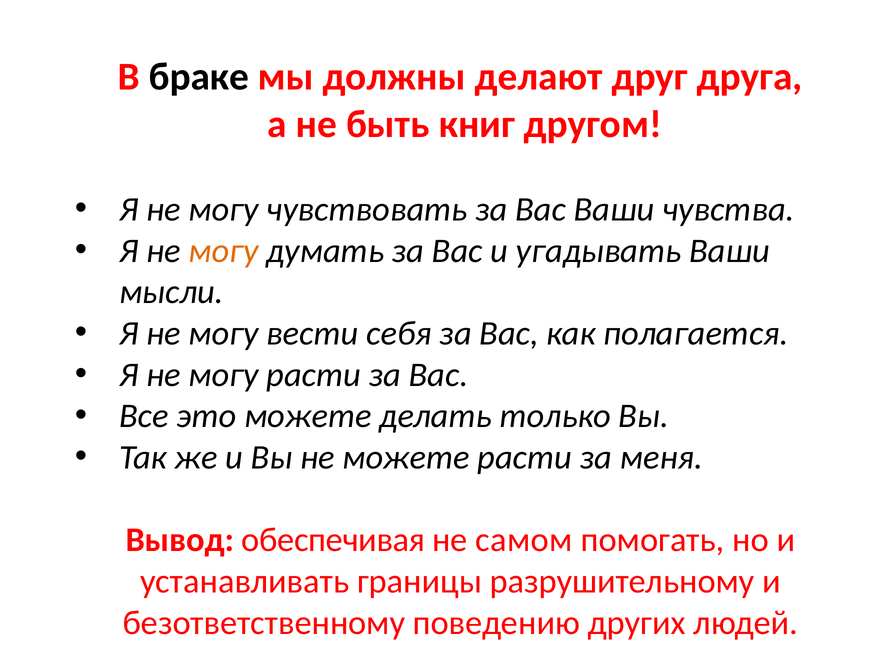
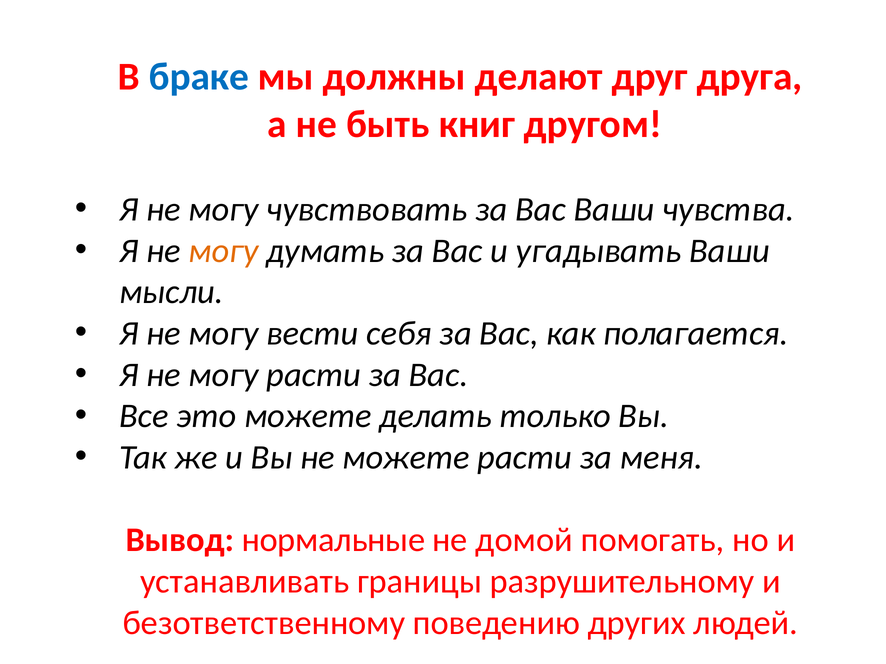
браке colour: black -> blue
обеспечивая: обеспечивая -> нормальные
самом: самом -> домой
